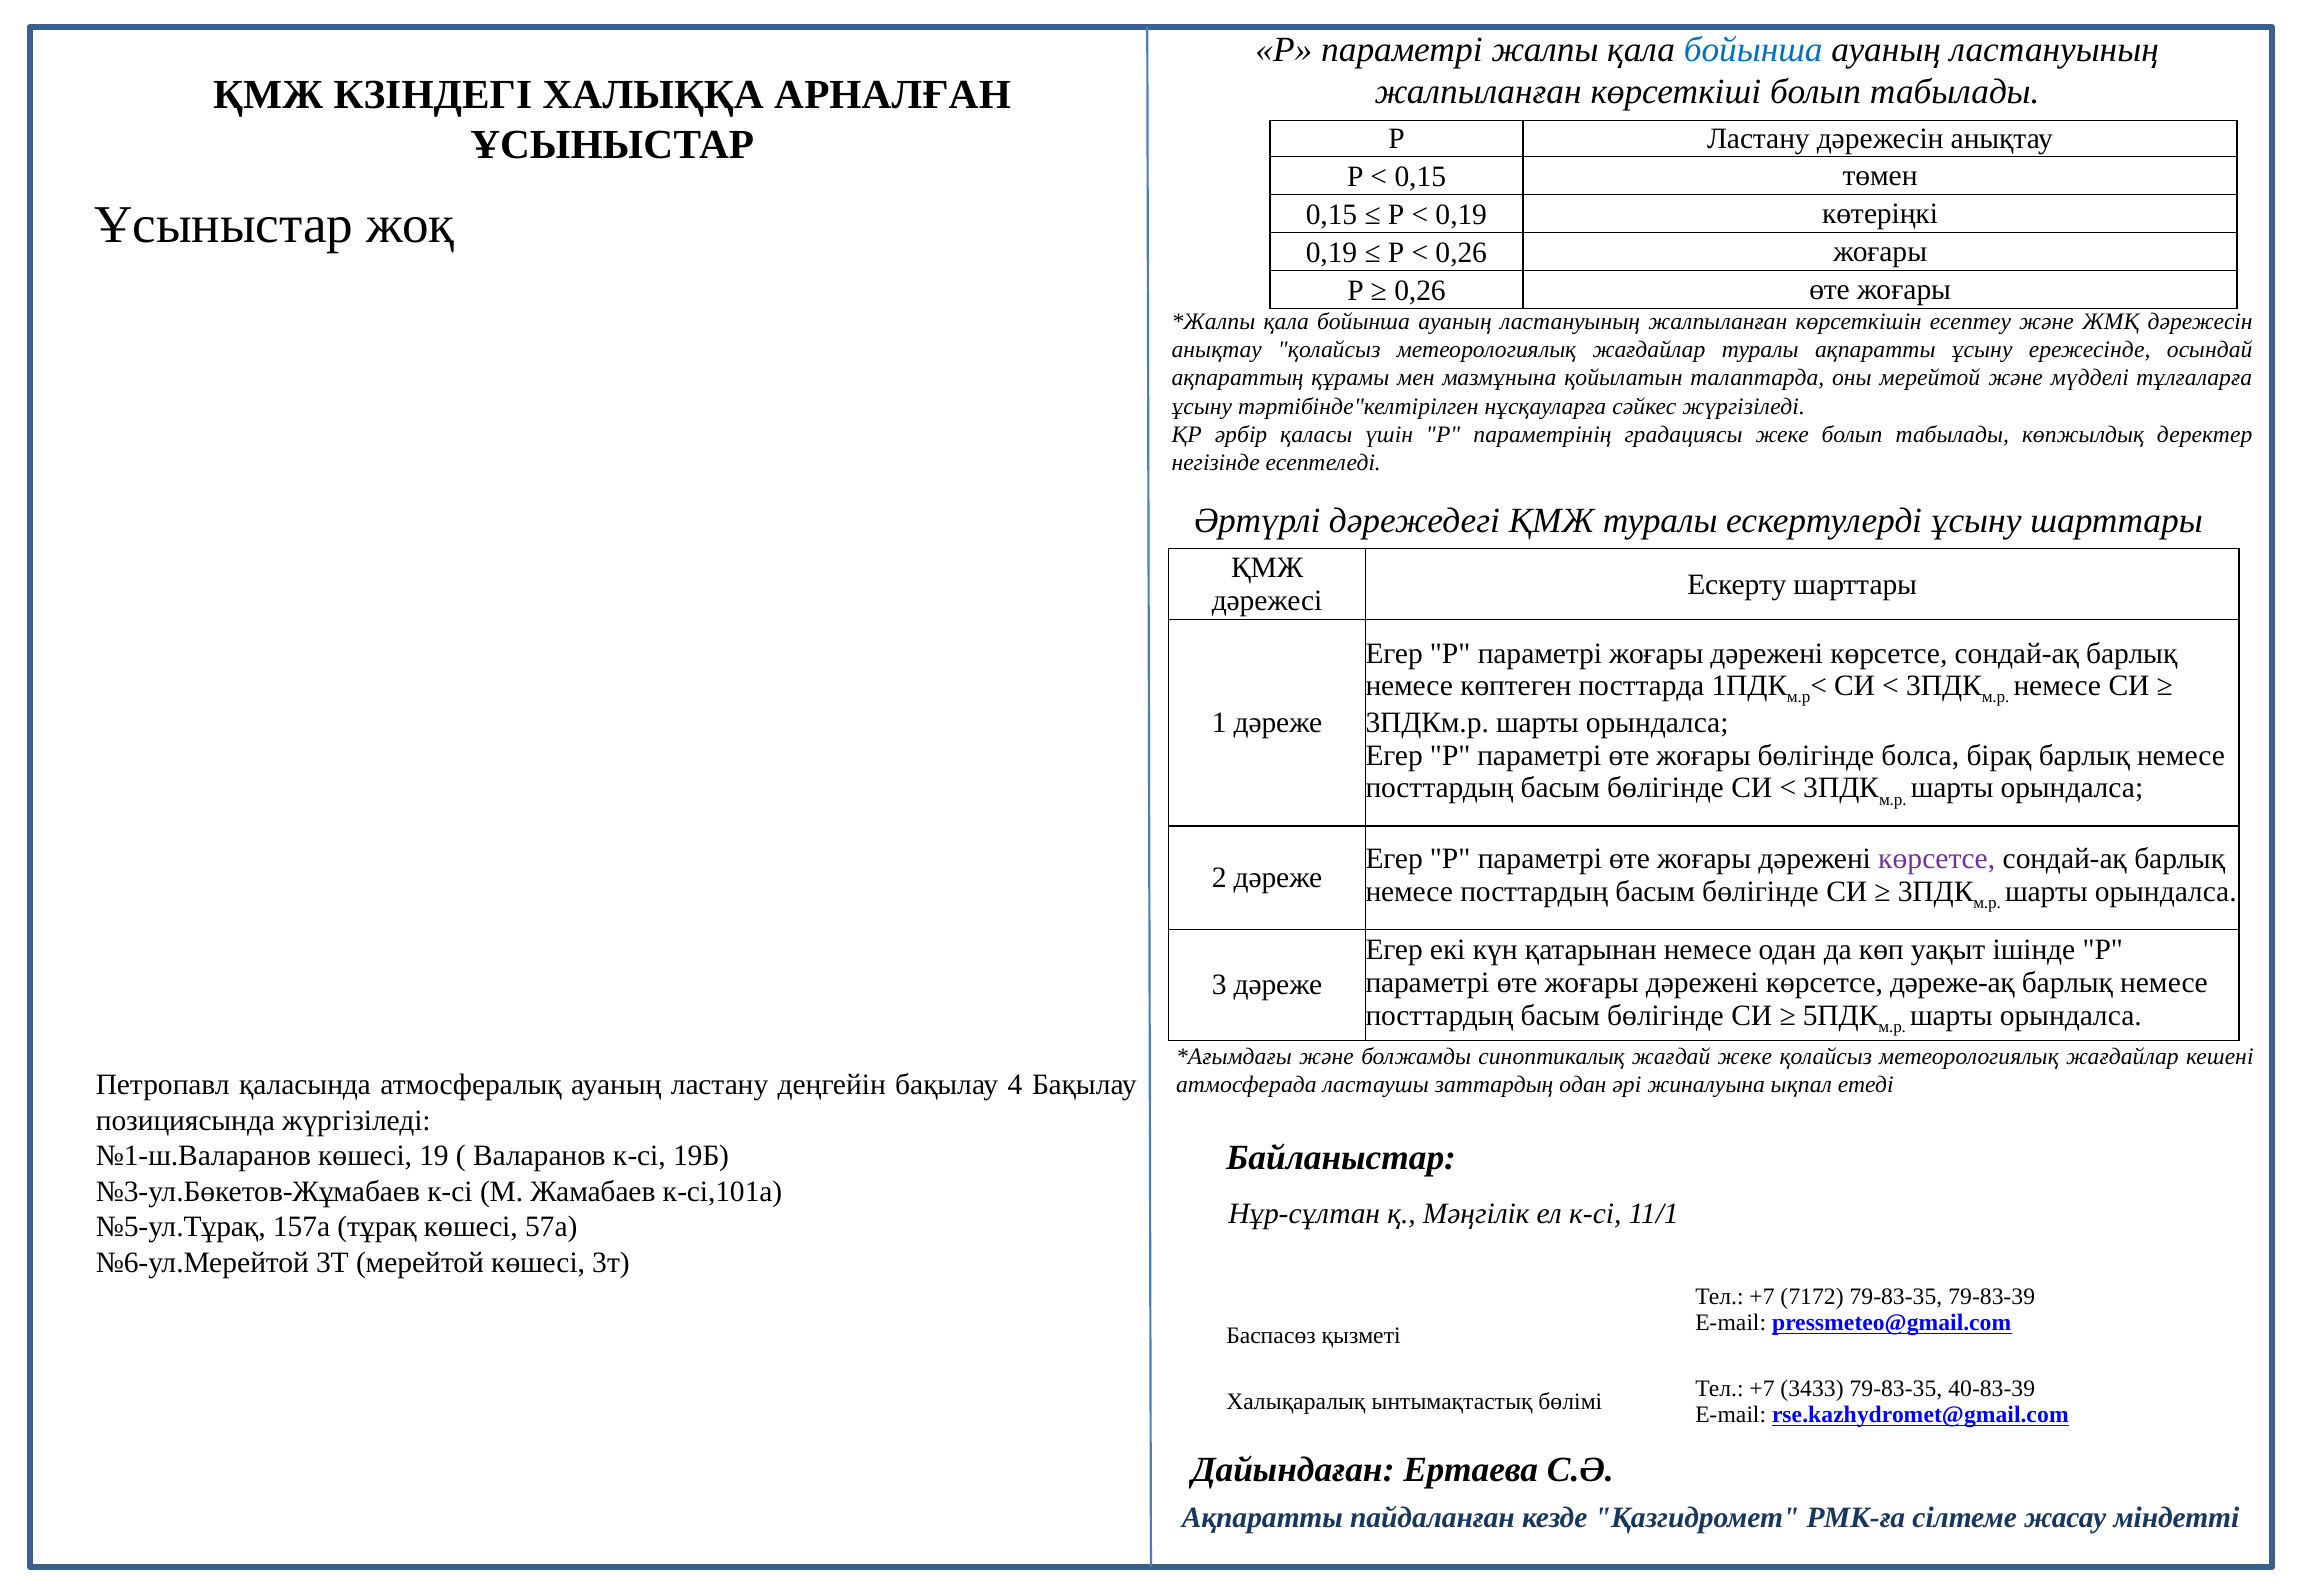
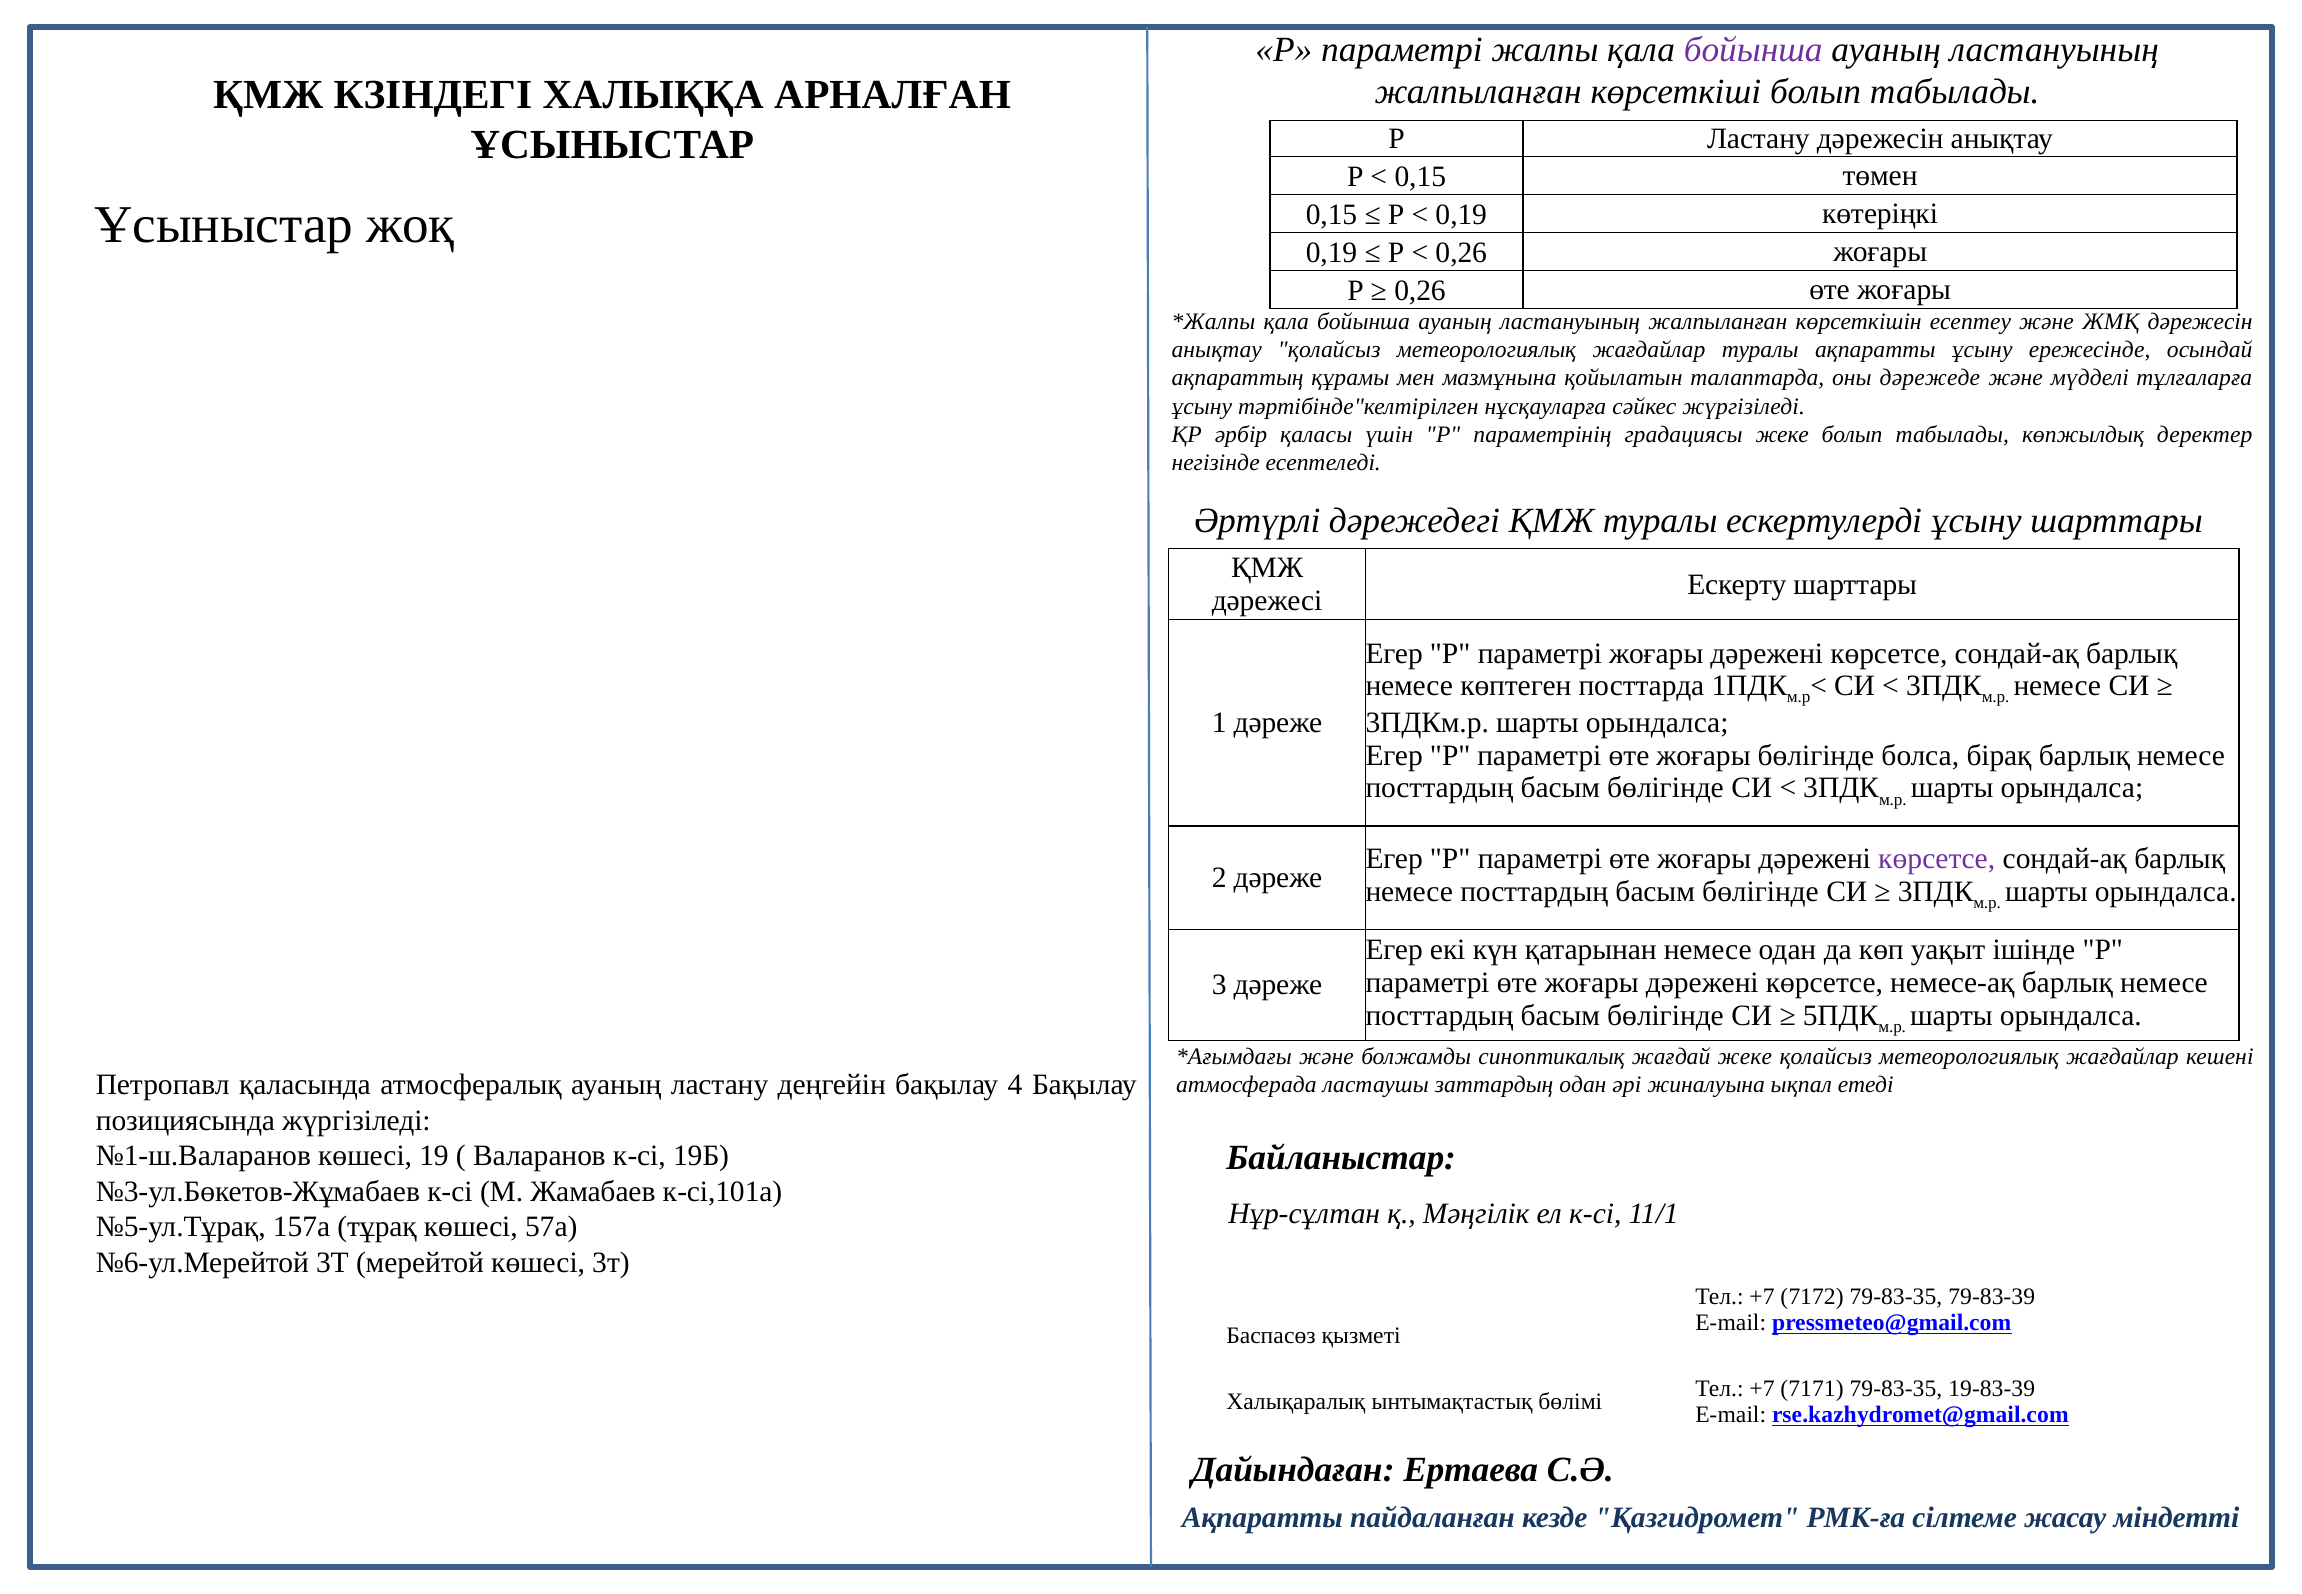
бойынша at (1753, 50) colour: blue -> purple
оны мерейтой: мерейтой -> дәрежеде
дәреже-ақ: дәреже-ақ -> немесе-ақ
3433: 3433 -> 7171
40-83-39: 40-83-39 -> 19-83-39
